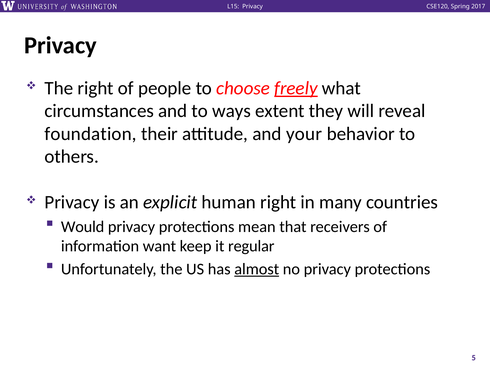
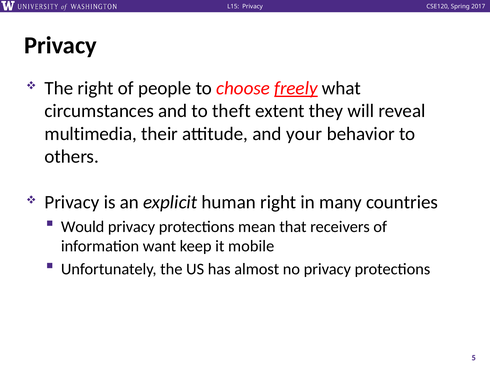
ways: ways -> theft
foundation: foundation -> multimedia
regular: regular -> mobile
almost underline: present -> none
